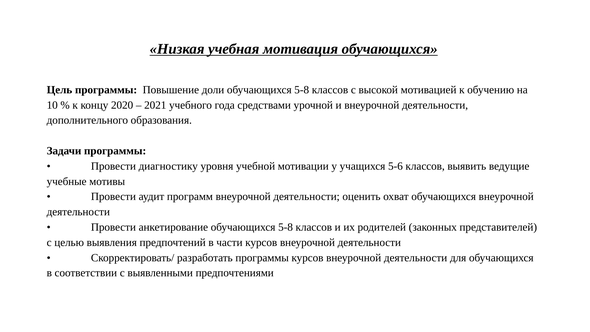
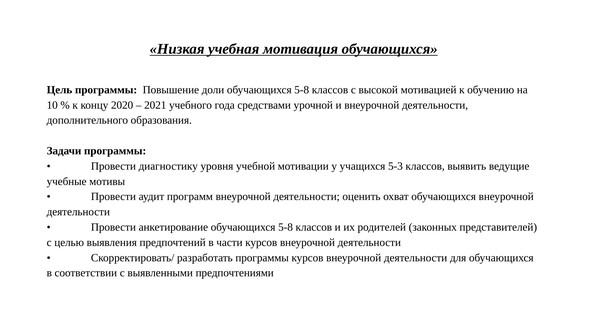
5-6: 5-6 -> 5-3
